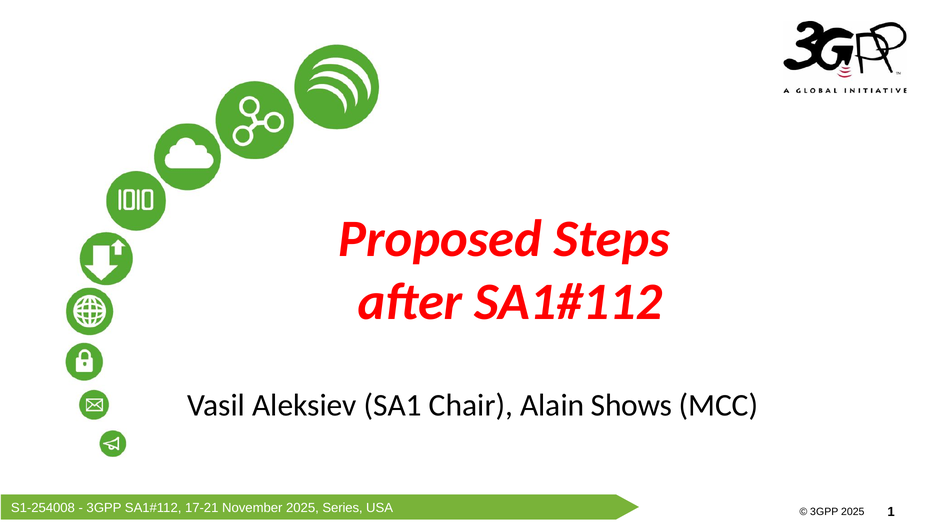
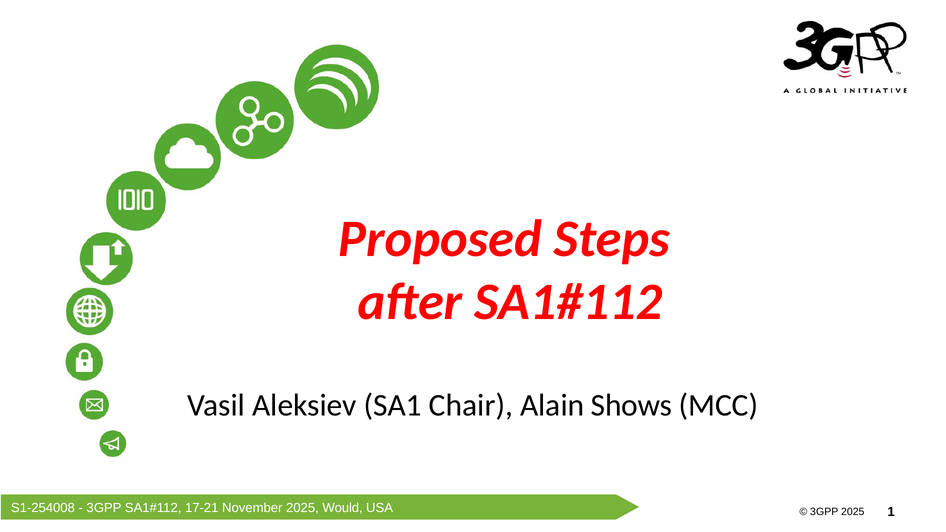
Series: Series -> Would
